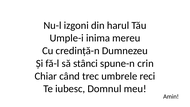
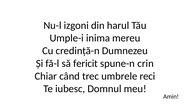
stânci: stânci -> fericit
